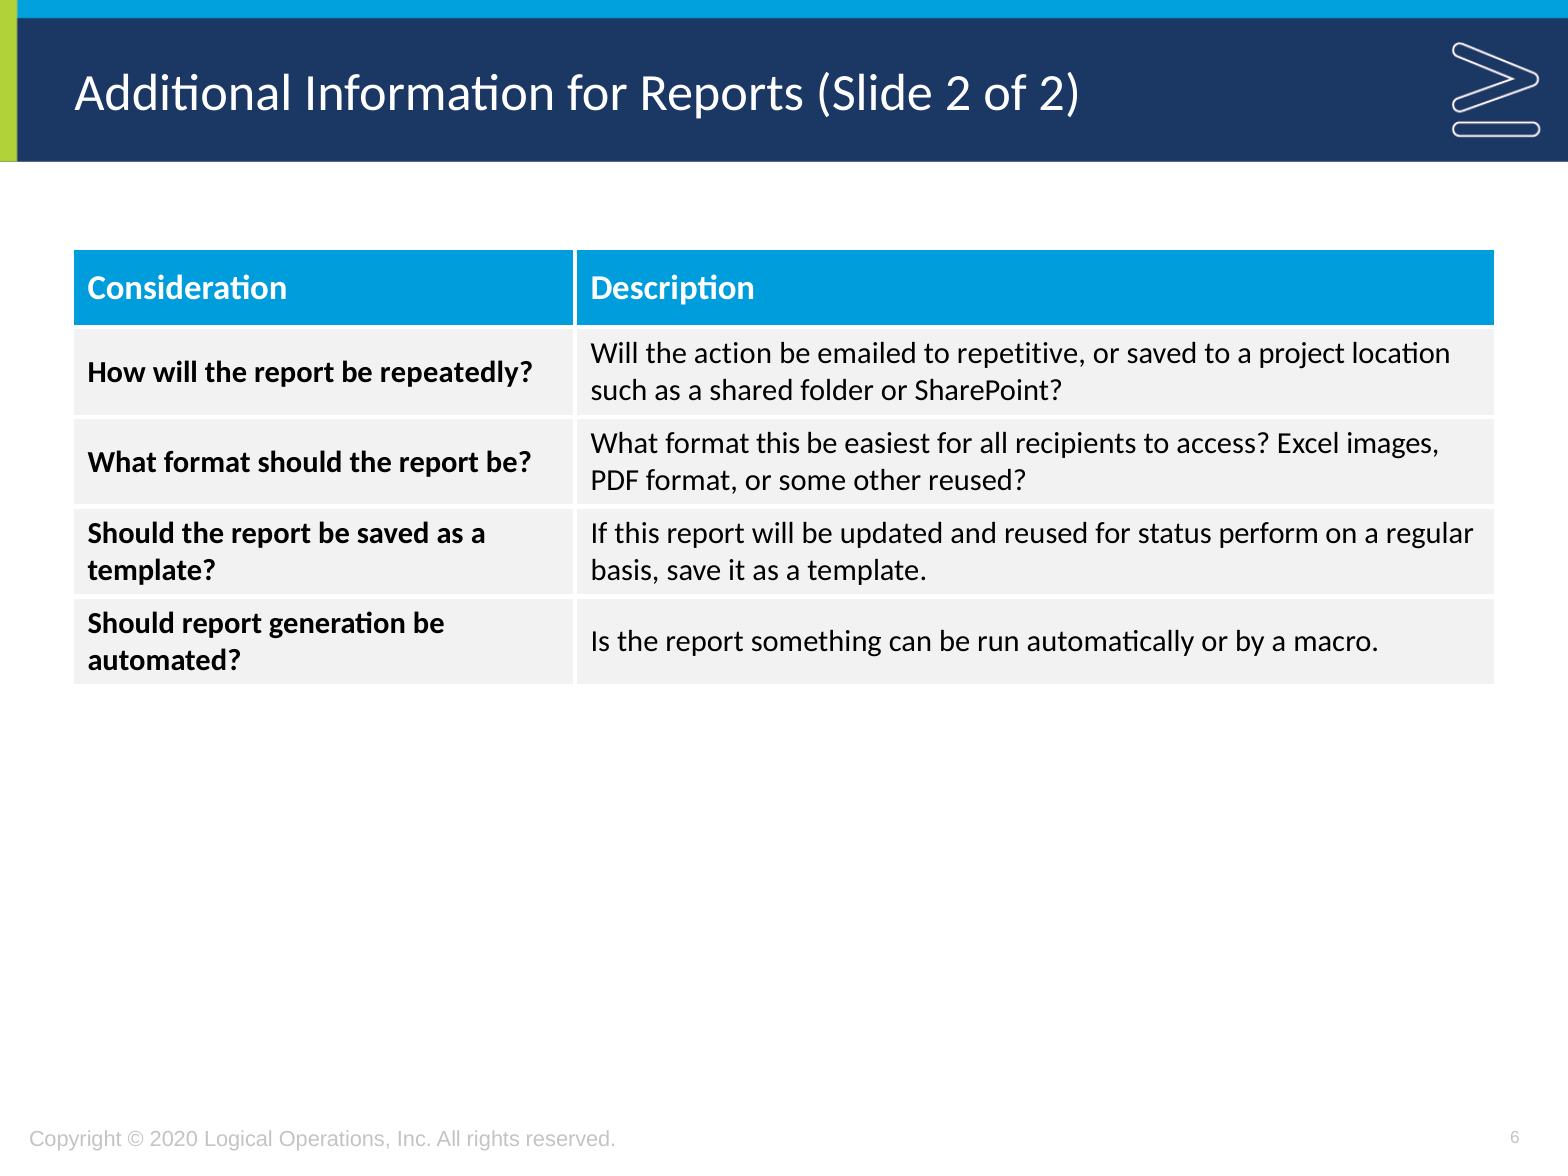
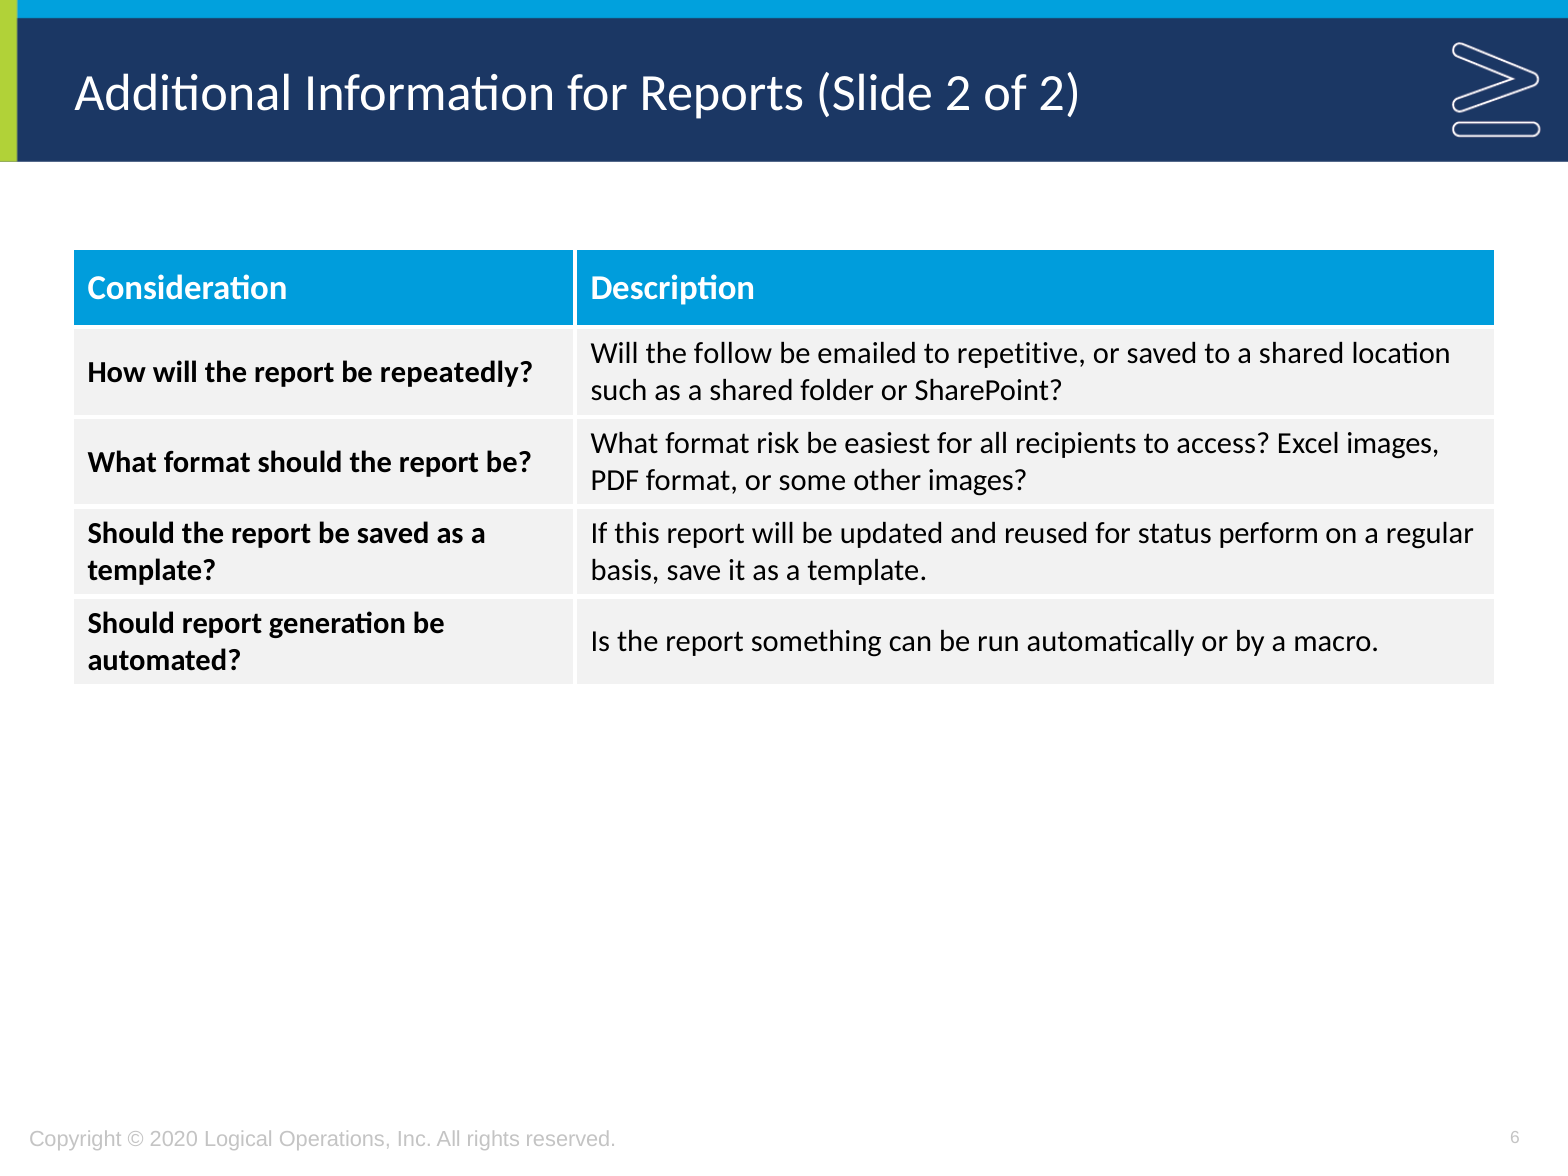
action: action -> follow
to a project: project -> shared
format this: this -> risk
other reused: reused -> images
